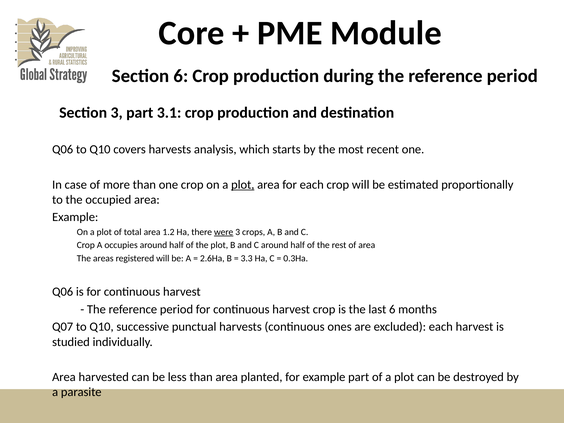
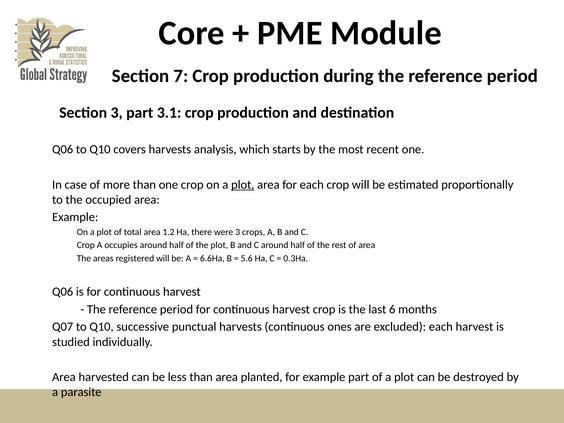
Section 6: 6 -> 7
were underline: present -> none
2.6Ha: 2.6Ha -> 6.6Ha
3.3: 3.3 -> 5.6
